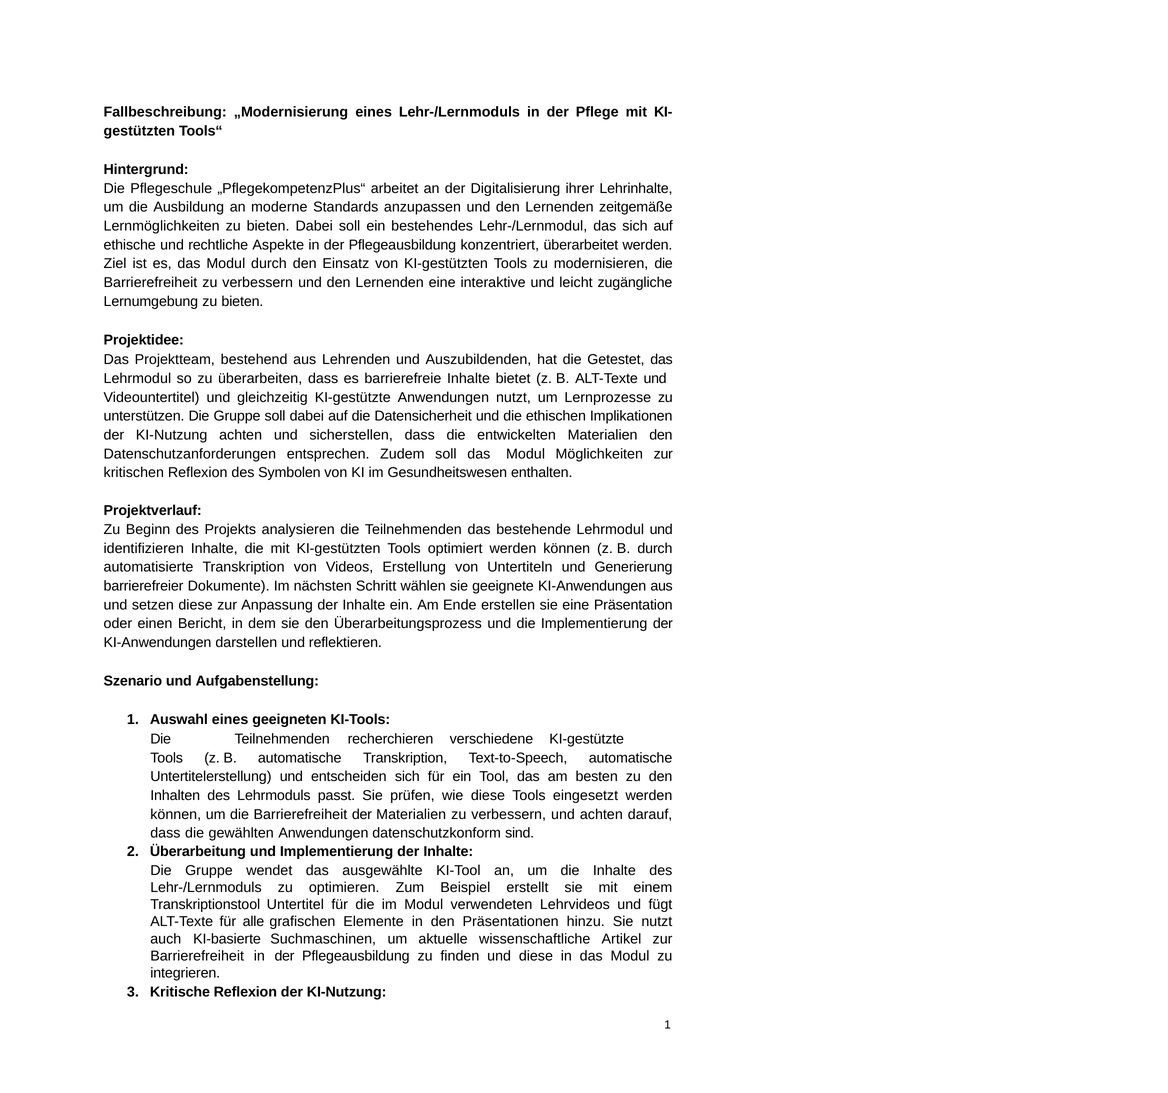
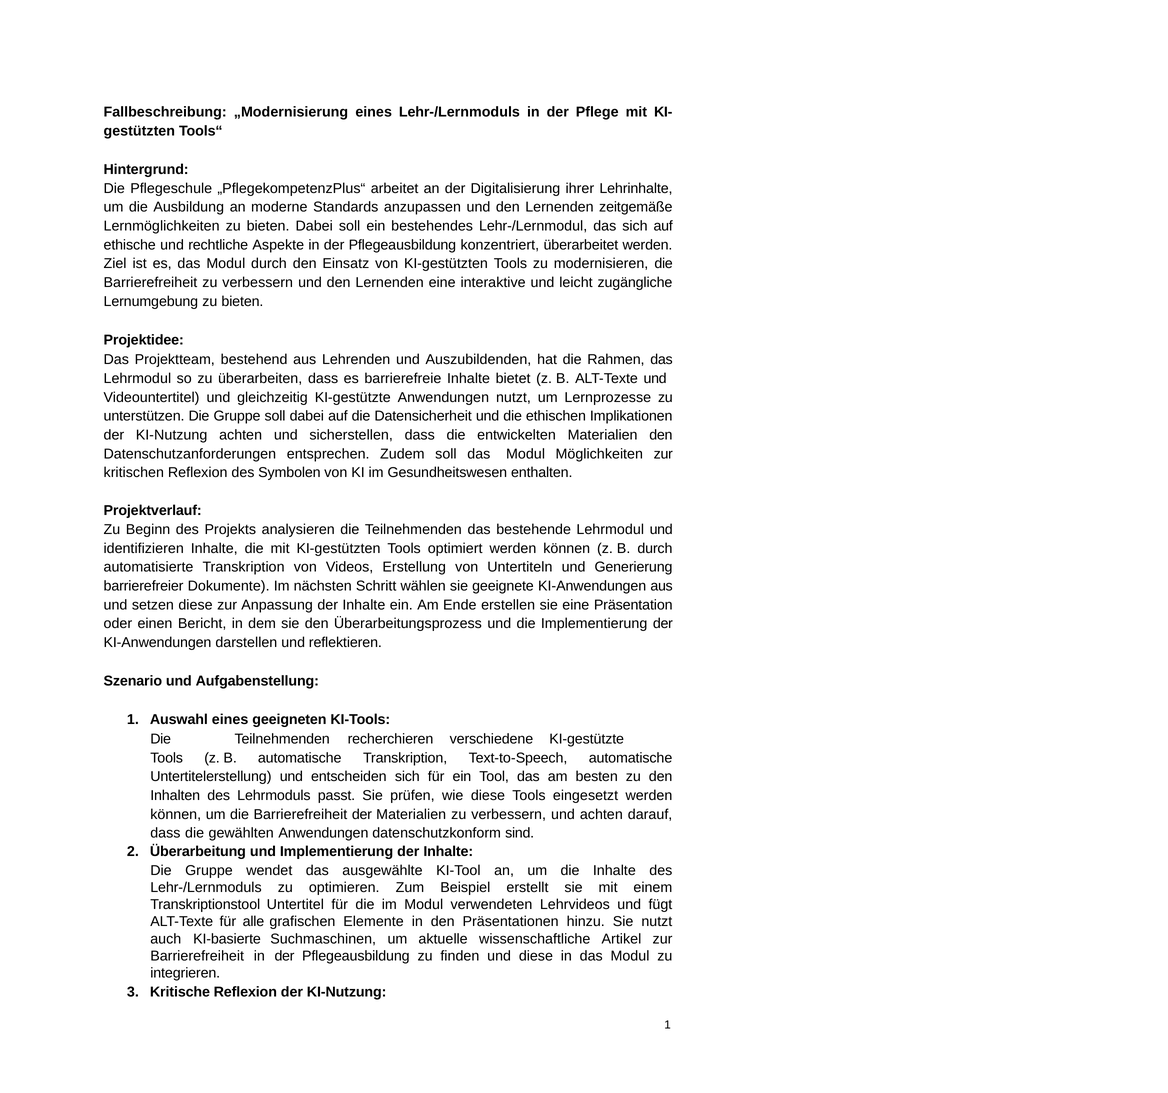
Getestet: Getestet -> Rahmen
